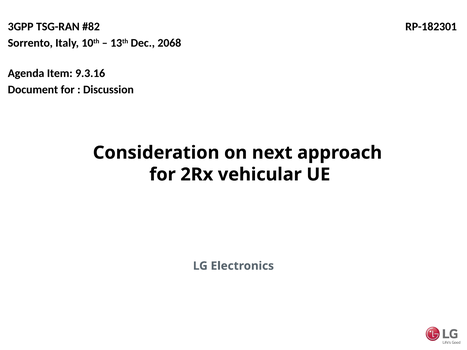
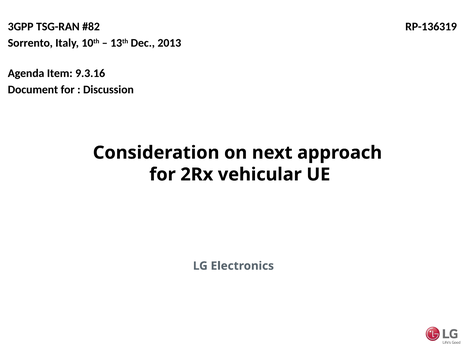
RP-182301: RP-182301 -> RP-136319
2068: 2068 -> 2013
